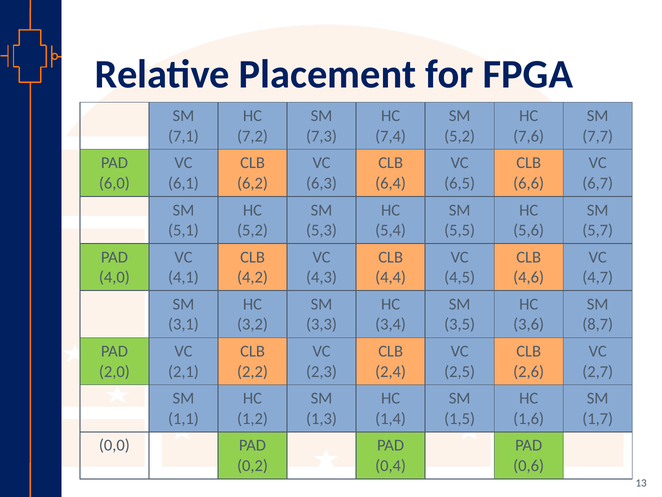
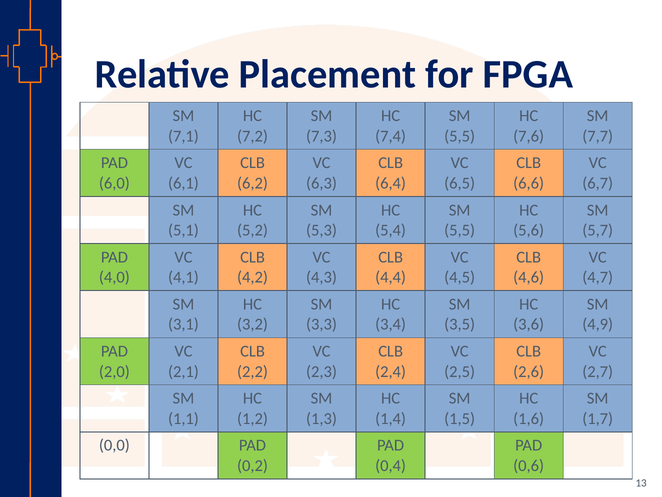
5,2 at (460, 136): 5,2 -> 5,5
8,7: 8,7 -> 4,9
